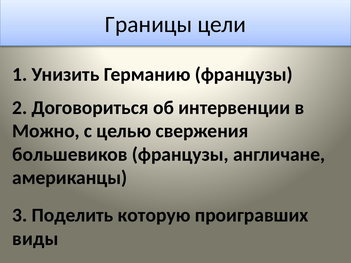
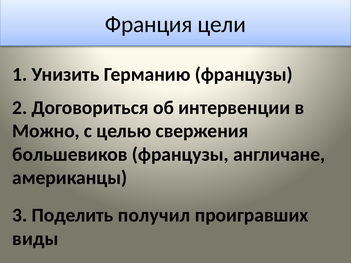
Границы: Границы -> Франция
которую: которую -> получил
